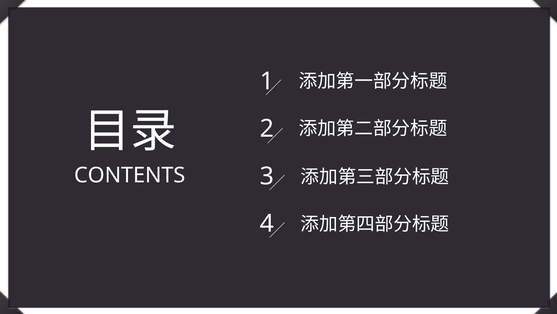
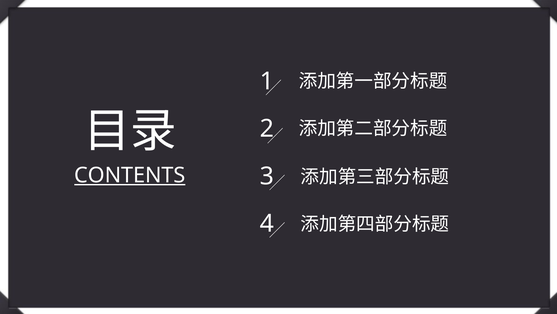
CONTENTS underline: none -> present
